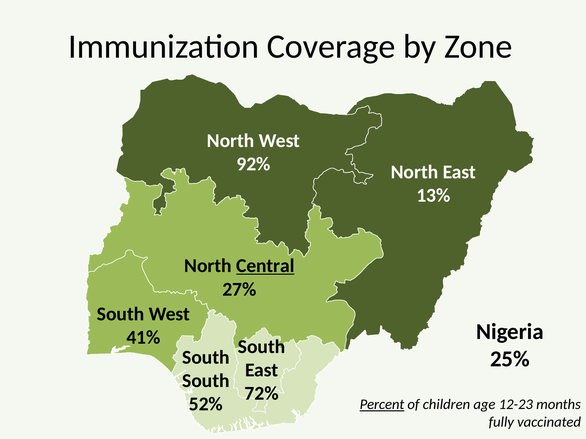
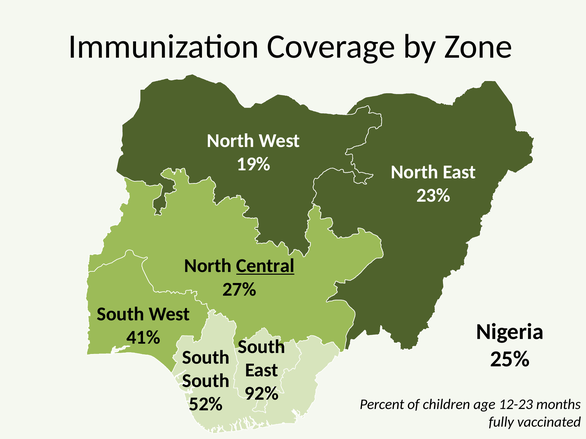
92%: 92% -> 19%
13%: 13% -> 23%
72%: 72% -> 92%
Percent underline: present -> none
